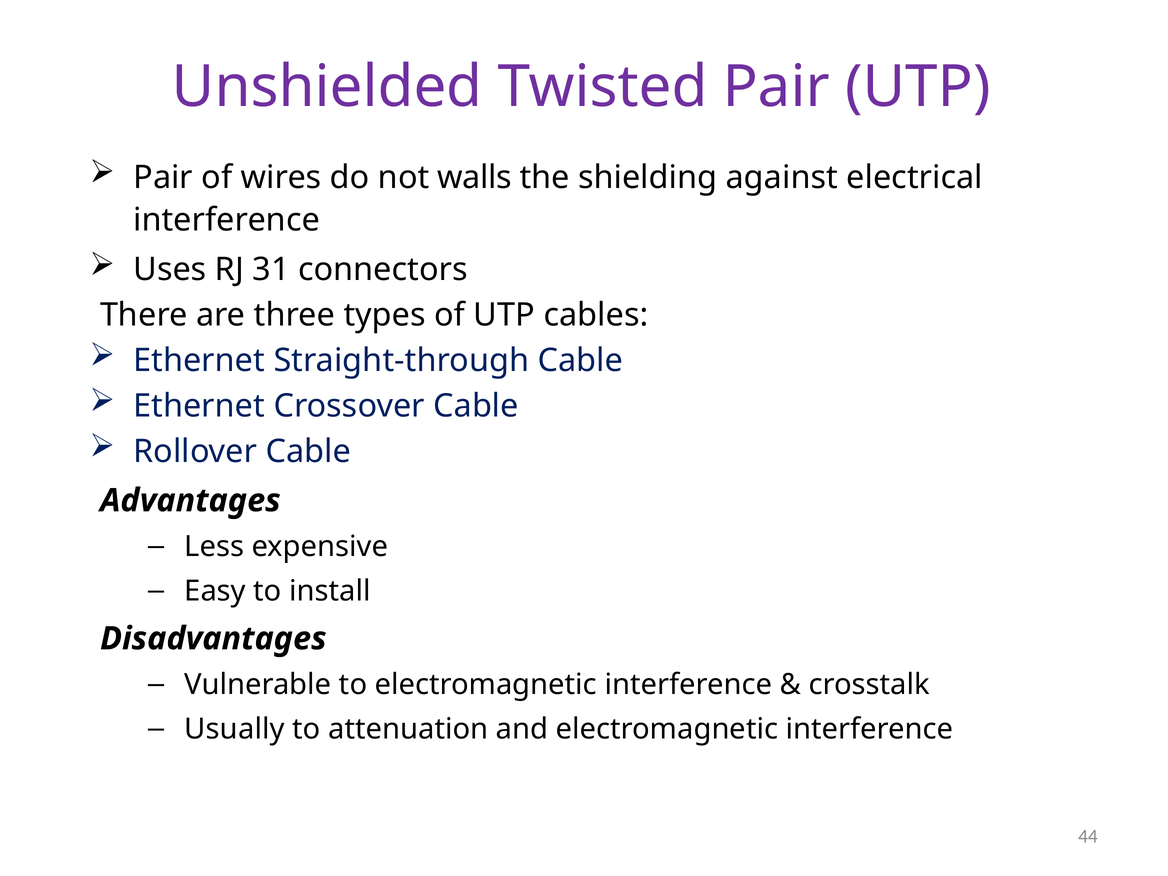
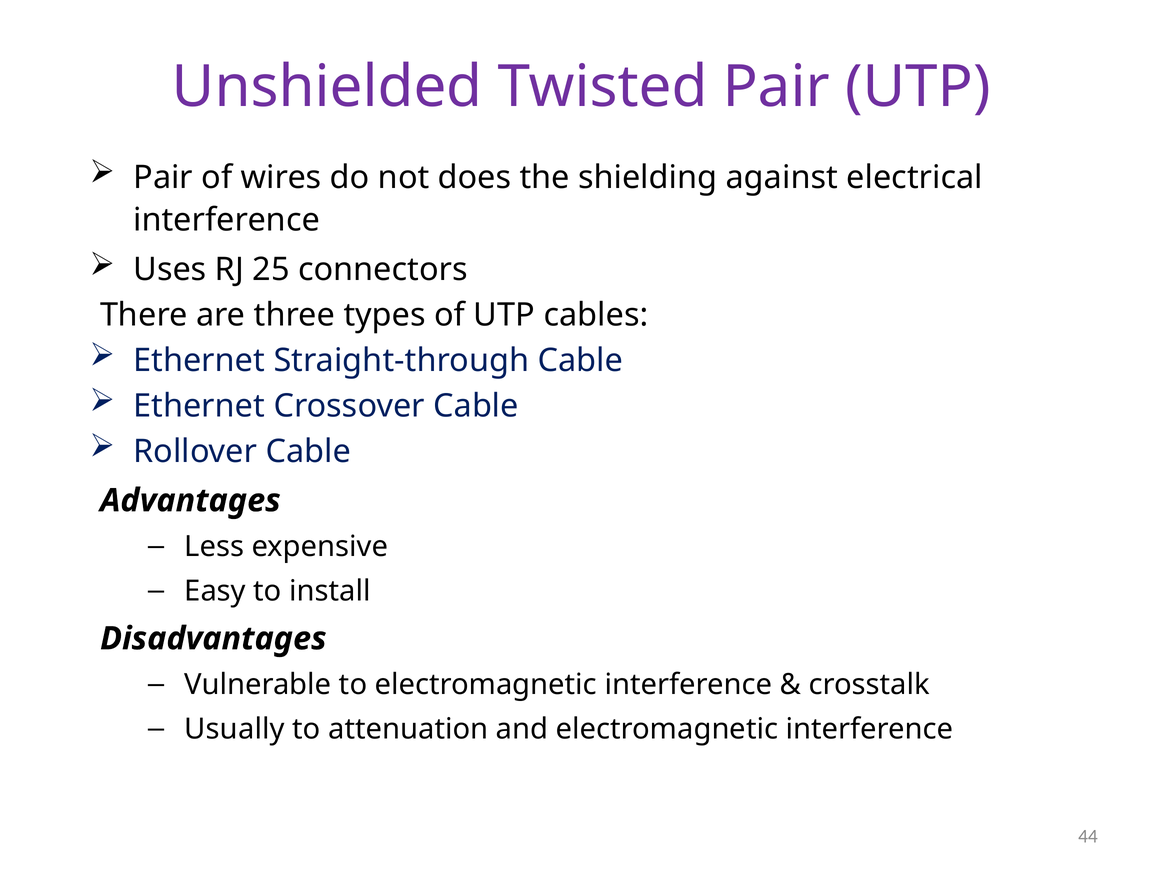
walls: walls -> does
31: 31 -> 25
